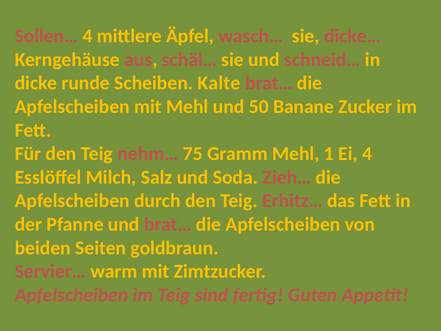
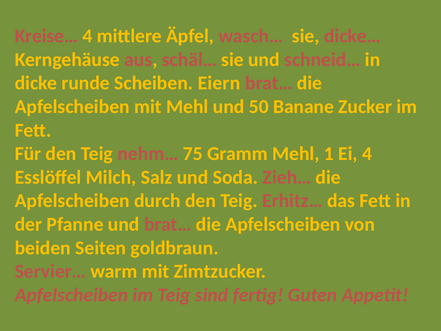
Sollen…: Sollen… -> Kreise…
Kalte: Kalte -> Eiern
